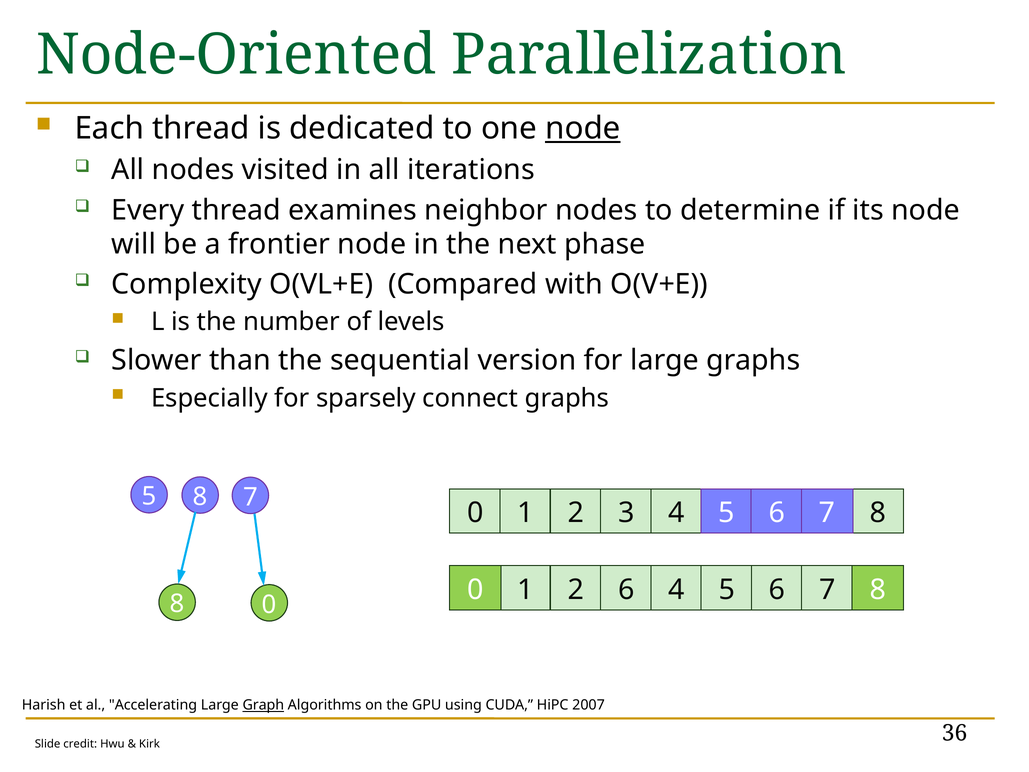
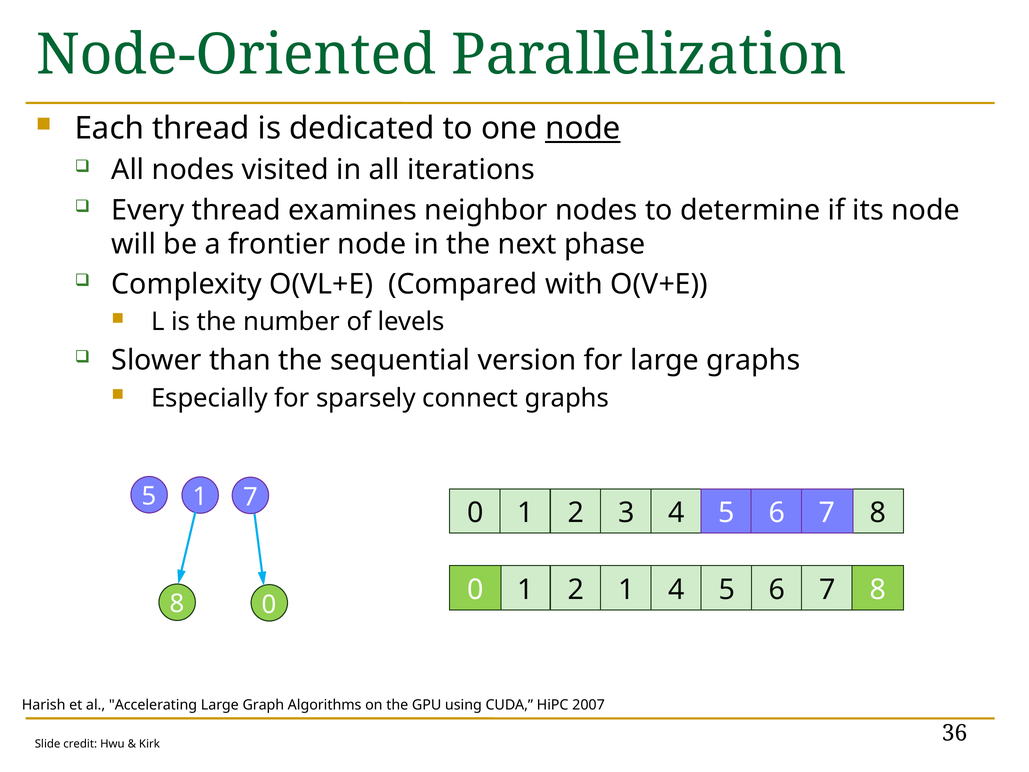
5 8: 8 -> 1
2 6: 6 -> 1
Graph underline: present -> none
